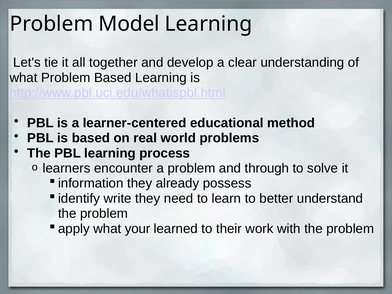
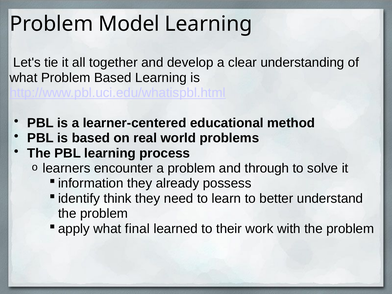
write: write -> think
your: your -> final
